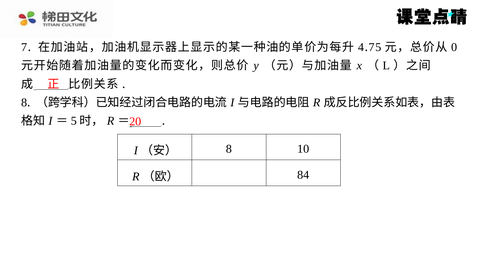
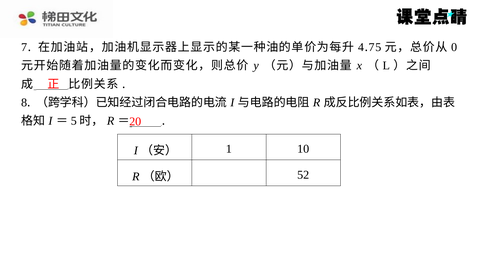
8 at (229, 149): 8 -> 1
84: 84 -> 52
